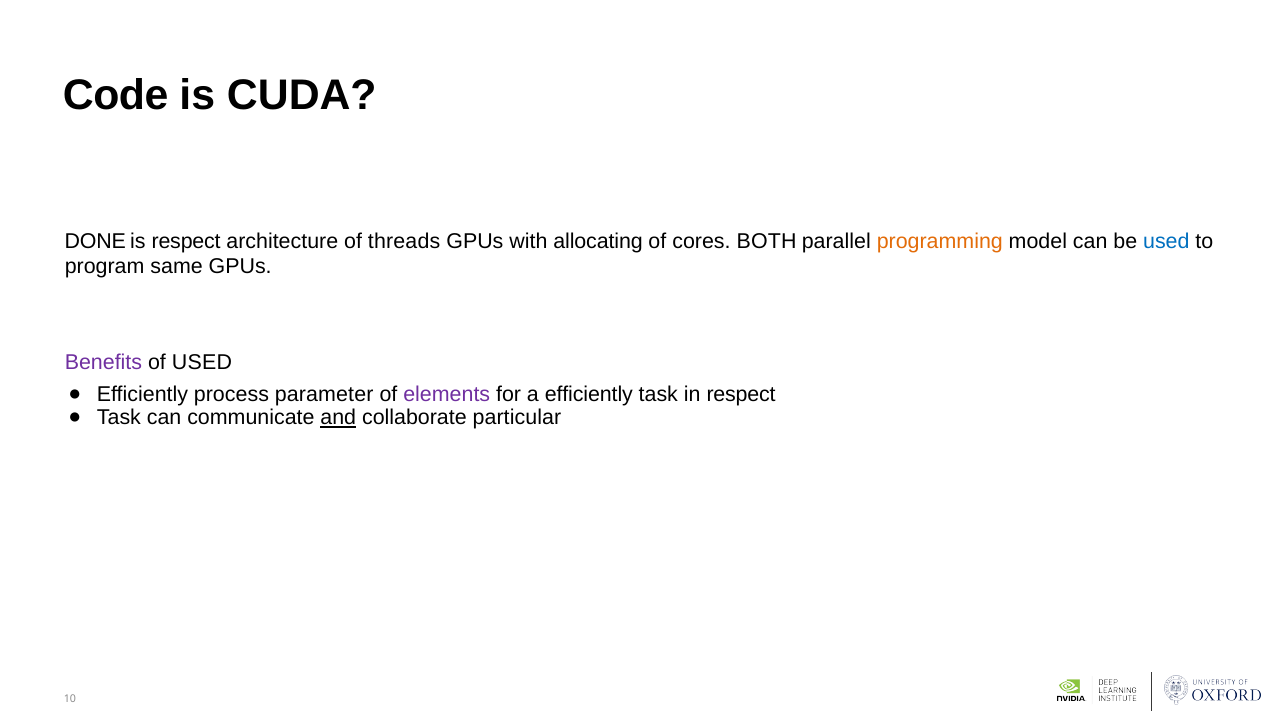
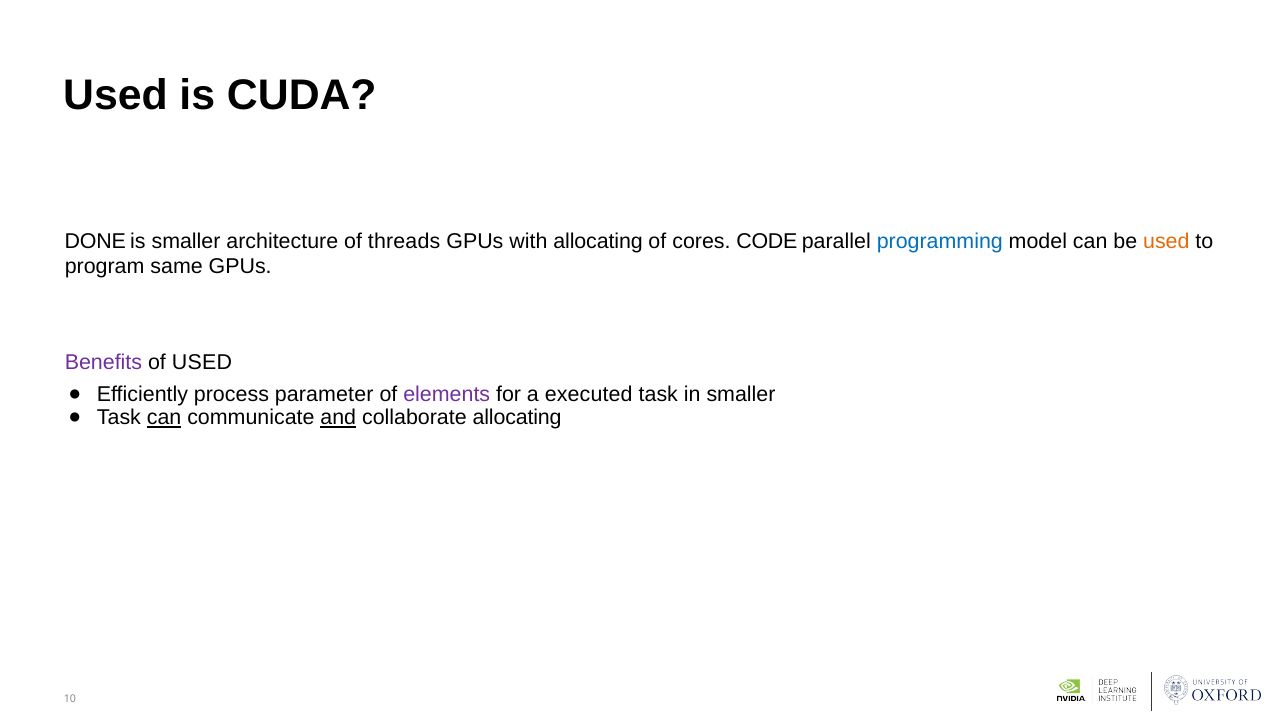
Code at (116, 95): Code -> Used
is respect: respect -> smaller
BOTH: BOTH -> CODE
programming colour: orange -> blue
used at (1166, 241) colour: blue -> orange
a efficiently: efficiently -> executed
in respect: respect -> smaller
can at (164, 418) underline: none -> present
collaborate particular: particular -> allocating
